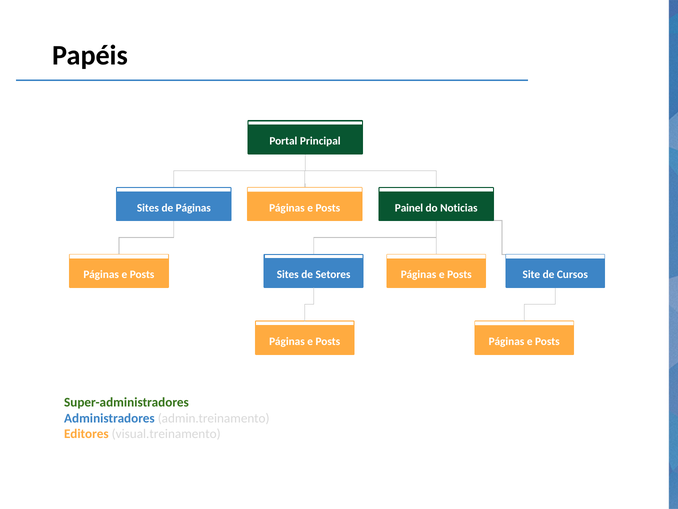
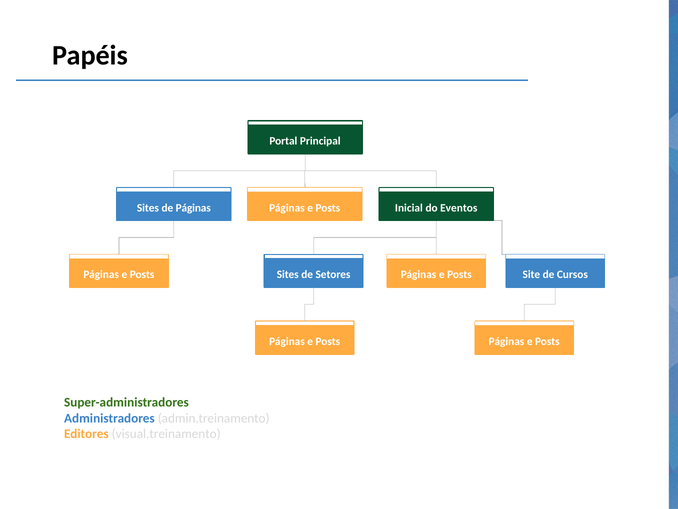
Painel: Painel -> Inicial
Noticias: Noticias -> Eventos
